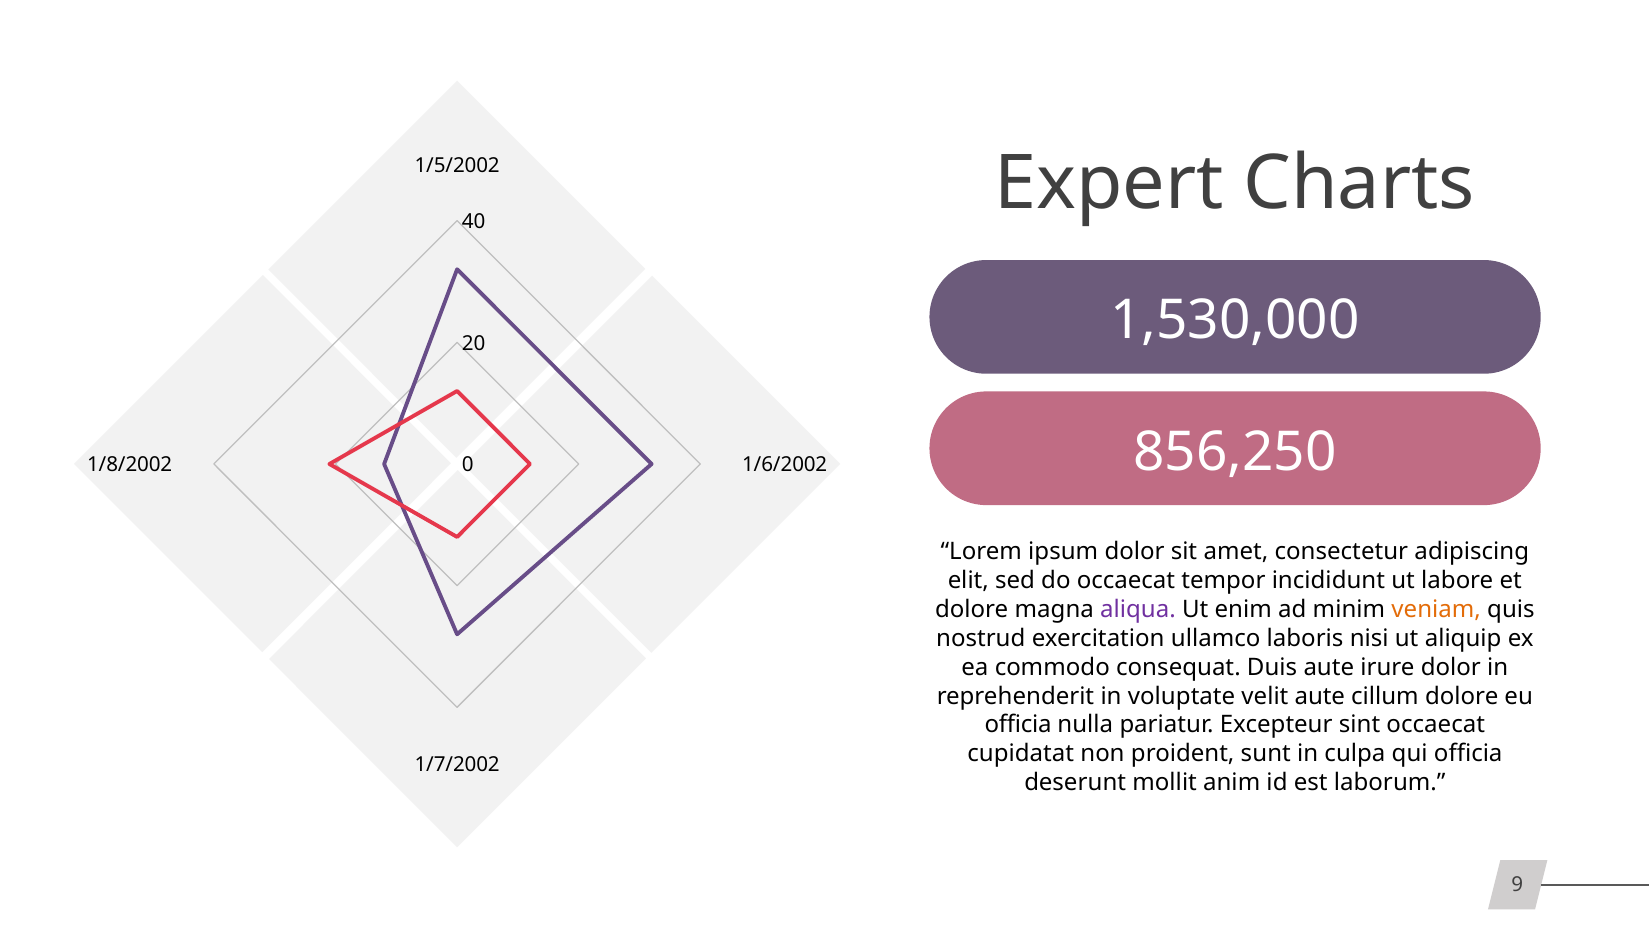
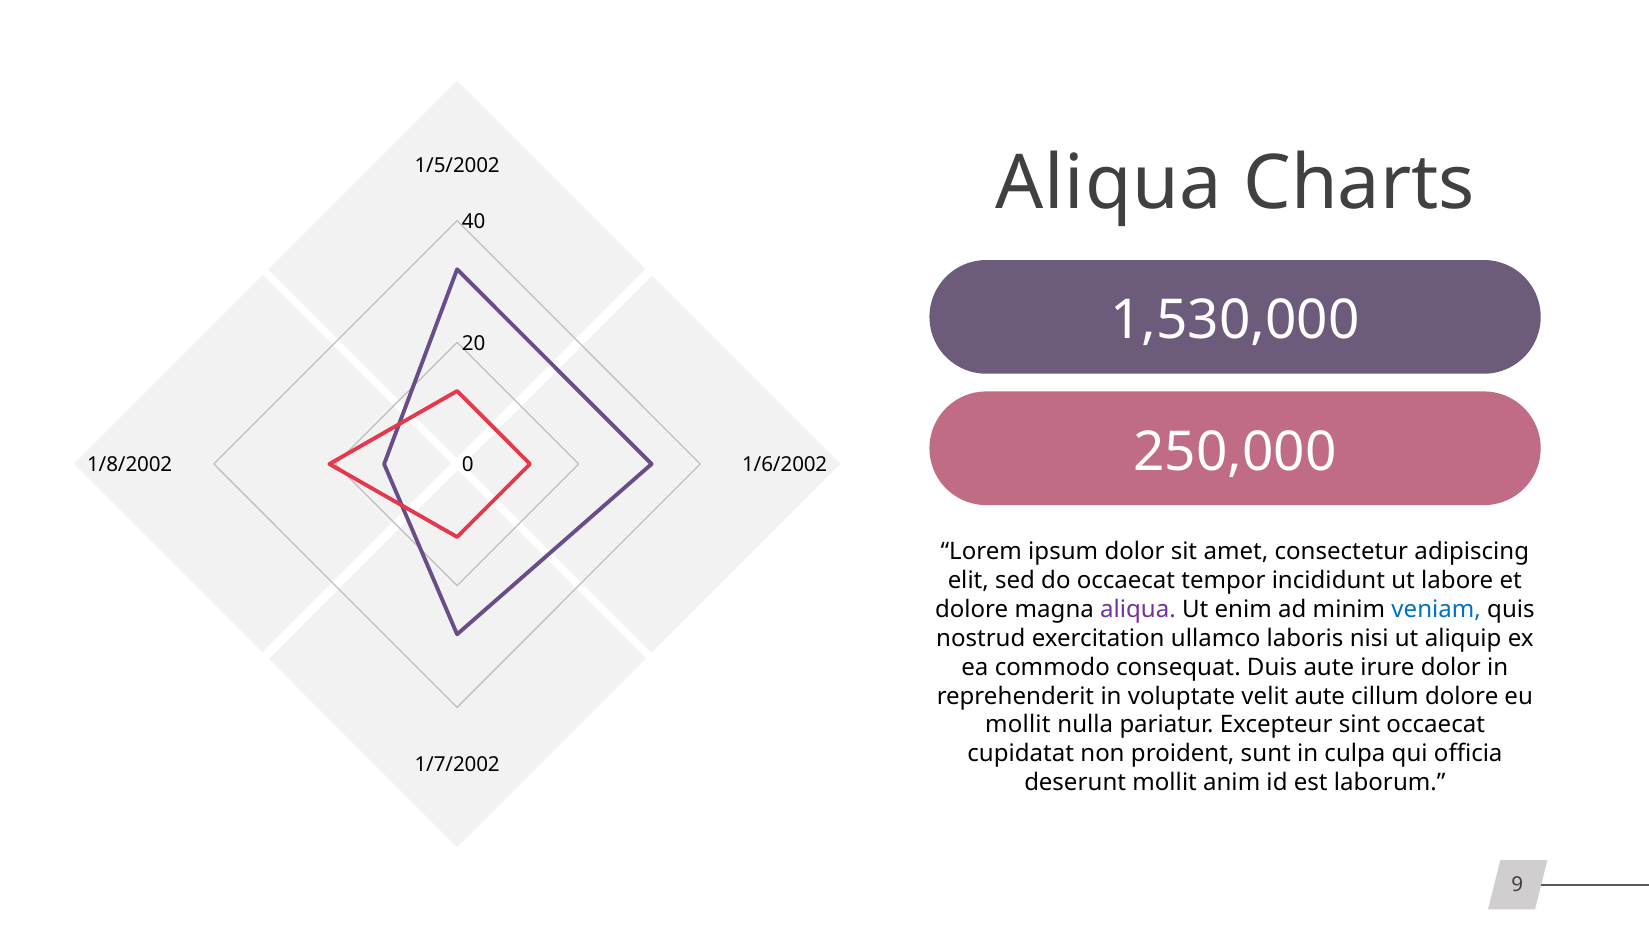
Expert at (1109, 184): Expert -> Aliqua
856,250: 856,250 -> 250,000
veniam colour: orange -> blue
officia at (1018, 725): officia -> mollit
